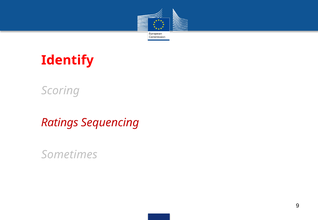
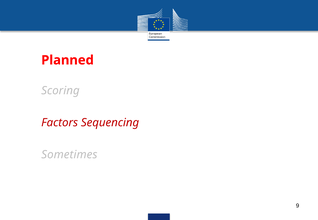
Identify: Identify -> Planned
Ratings: Ratings -> Factors
